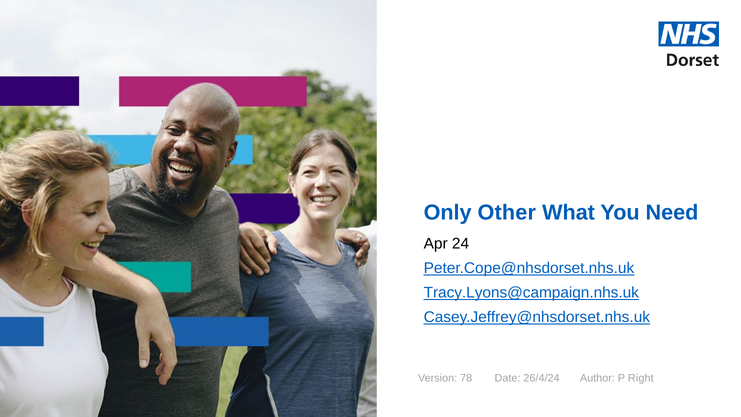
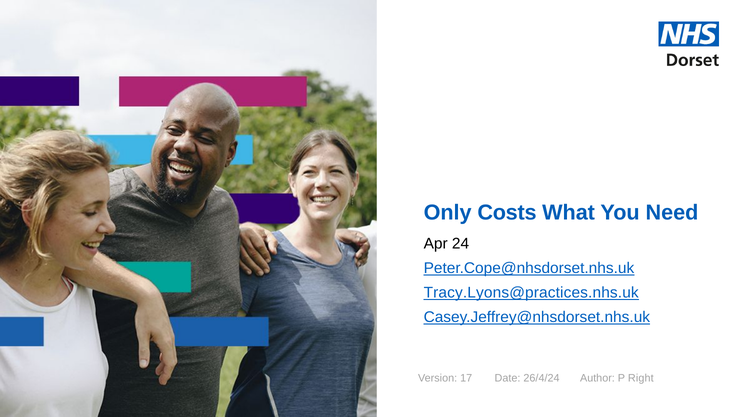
Other: Other -> Costs
Tracy.Lyons@campaign.nhs.uk: Tracy.Lyons@campaign.nhs.uk -> Tracy.Lyons@practices.nhs.uk
78: 78 -> 17
